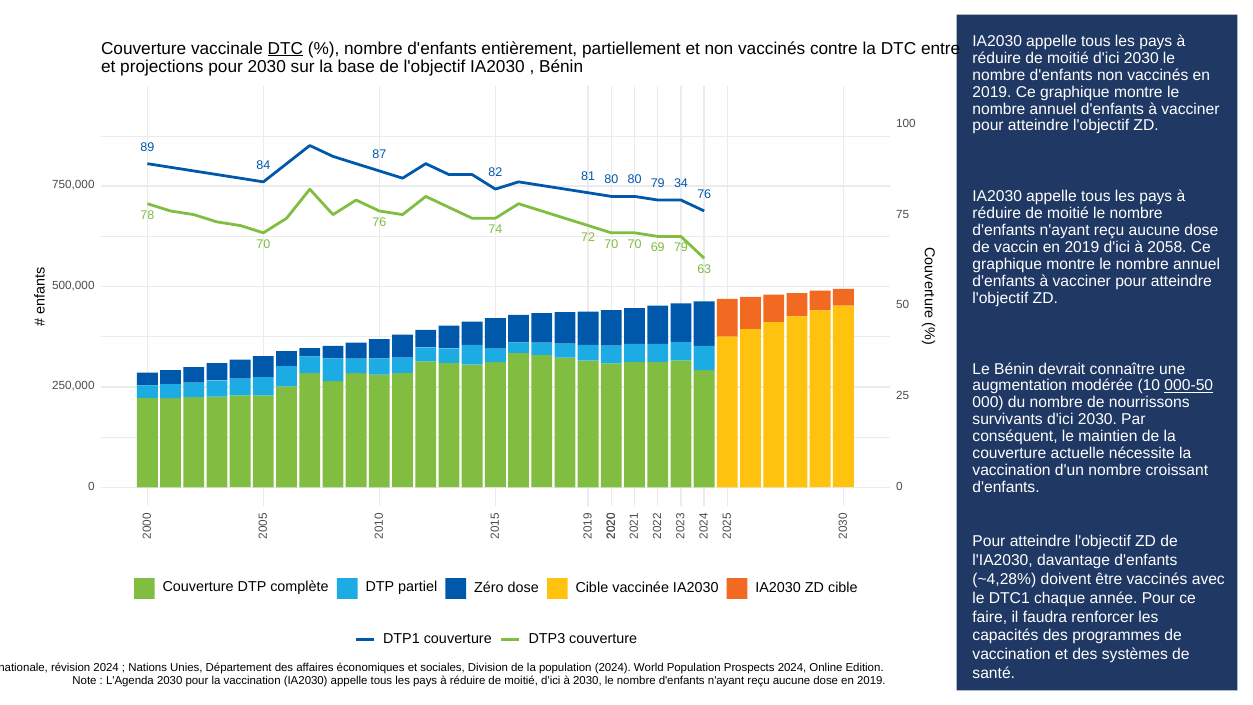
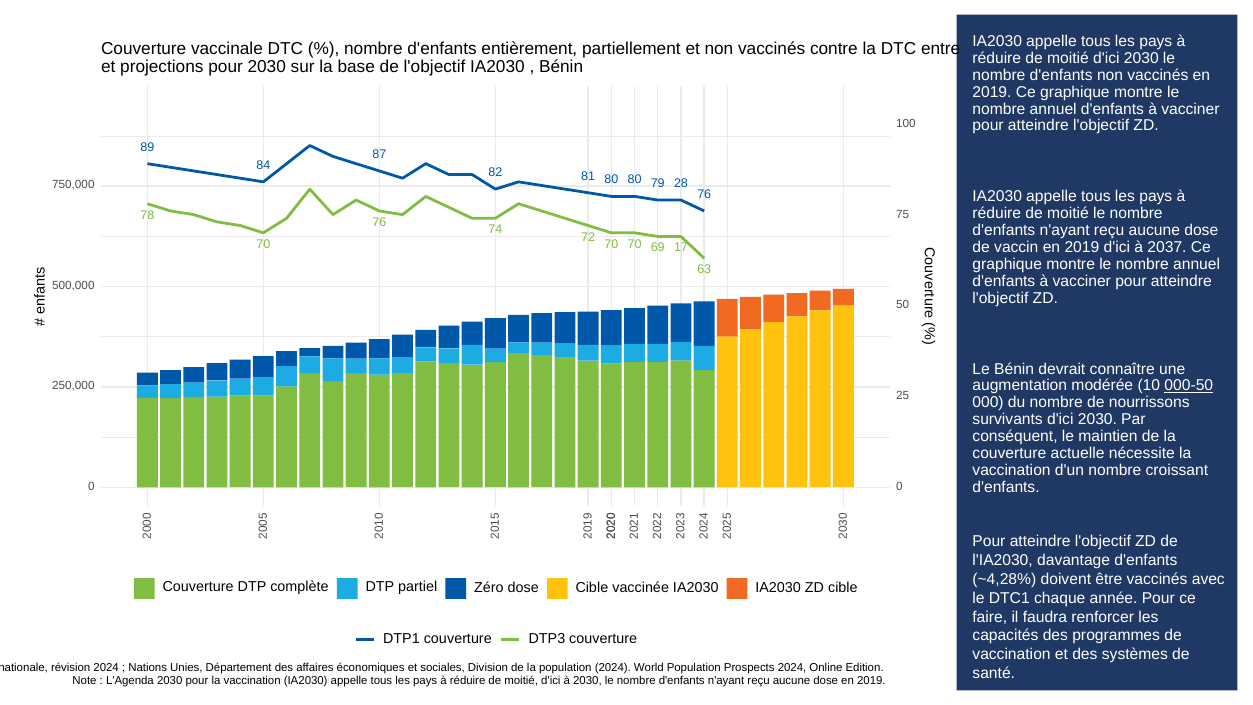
DTC at (285, 48) underline: present -> none
34: 34 -> 28
69 79: 79 -> 17
2058: 2058 -> 2037
